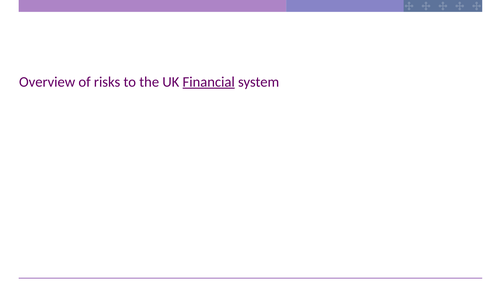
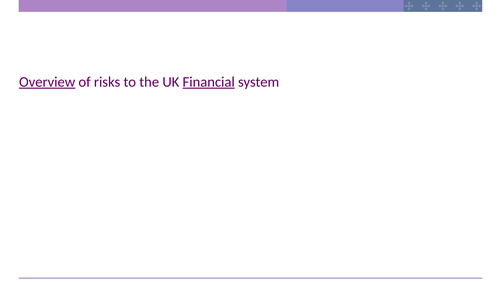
Overview underline: none -> present
